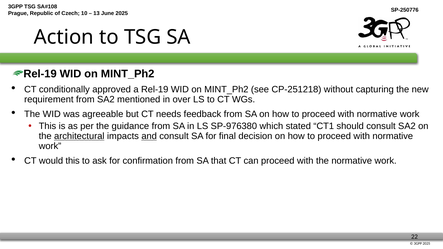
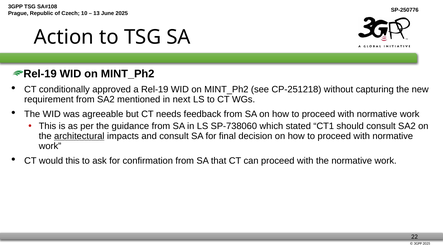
over: over -> next
SP-976380: SP-976380 -> SP-738060
and underline: present -> none
